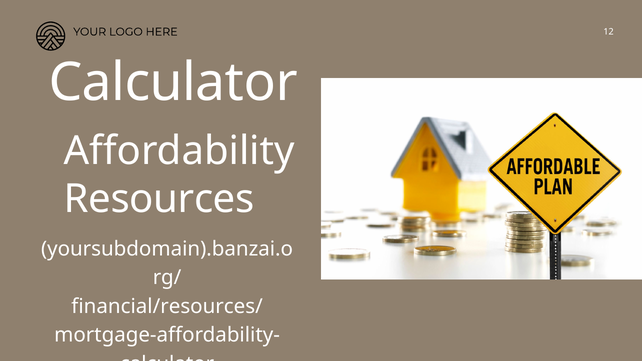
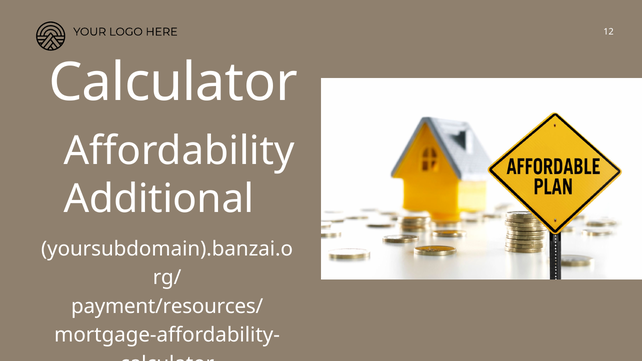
Resources: Resources -> Additional
financial/resources/: financial/resources/ -> payment/resources/
